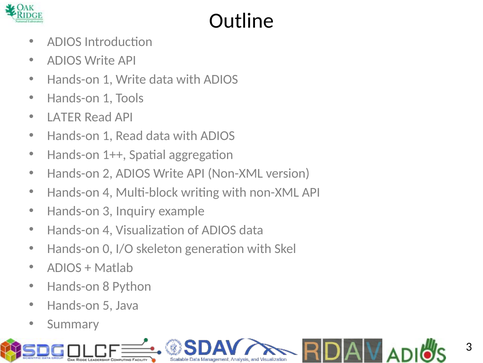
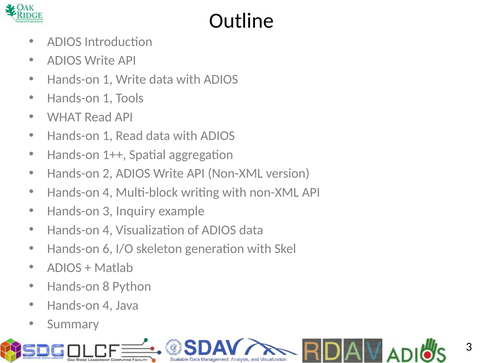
LATER: LATER -> WHAT
0: 0 -> 6
5 at (108, 305): 5 -> 4
